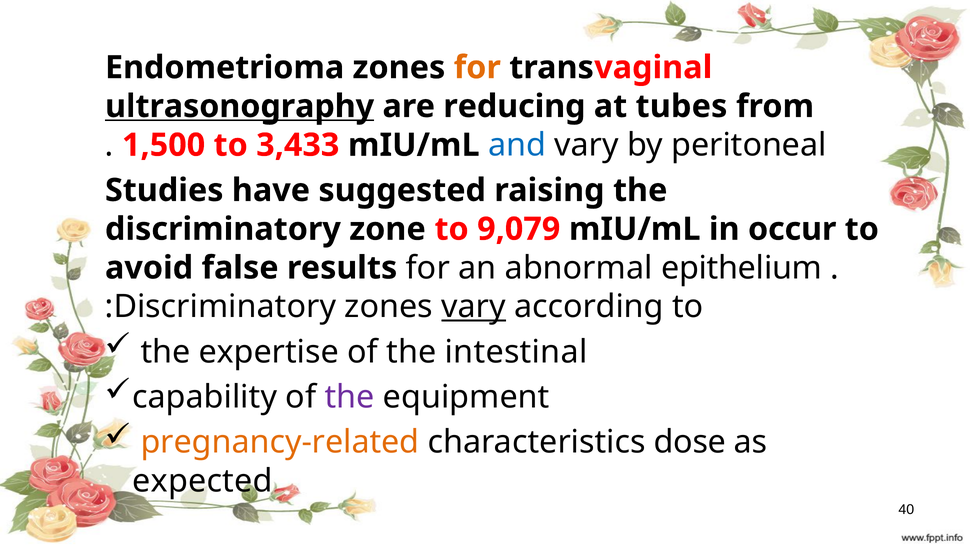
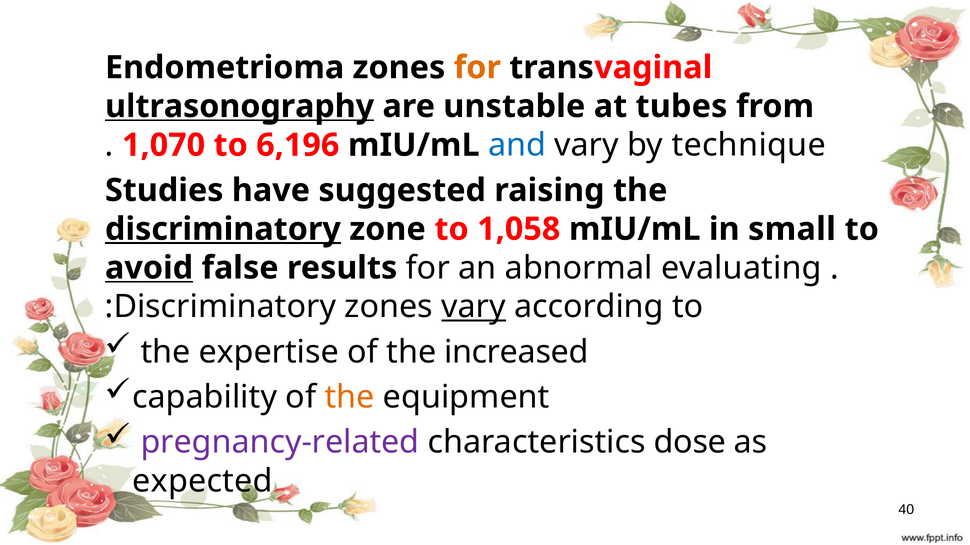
reducing: reducing -> unstable
1,500: 1,500 -> 1,070
3,433: 3,433 -> 6,196
peritoneal: peritoneal -> technique
discriminatory at (223, 229) underline: none -> present
9,079: 9,079 -> 1,058
occur: occur -> small
avoid underline: none -> present
epithelium: epithelium -> evaluating
intestinal: intestinal -> increased
the at (349, 398) colour: purple -> orange
pregnancy-related colour: orange -> purple
